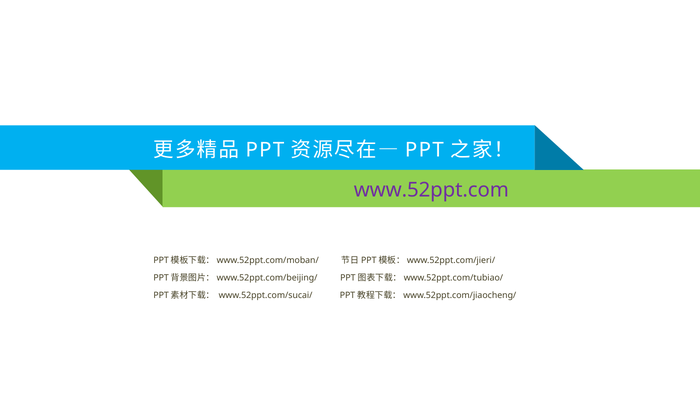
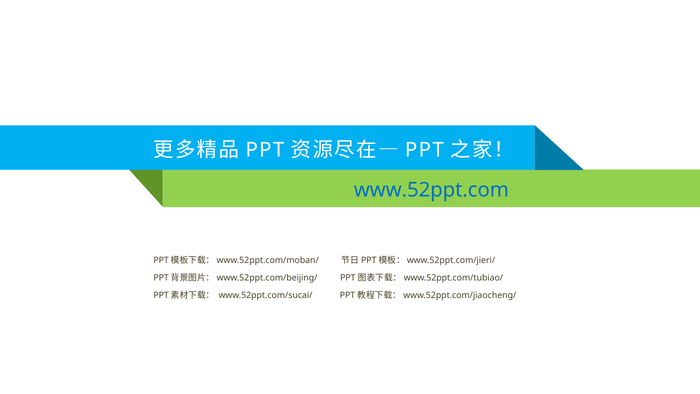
www.52ppt.com colour: purple -> blue
